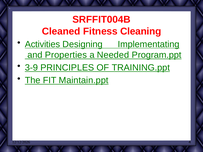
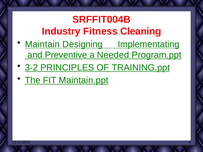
Cleaned: Cleaned -> Industry
Activities: Activities -> Maintain
Properties: Properties -> Preventive
3-9: 3-9 -> 3-2
